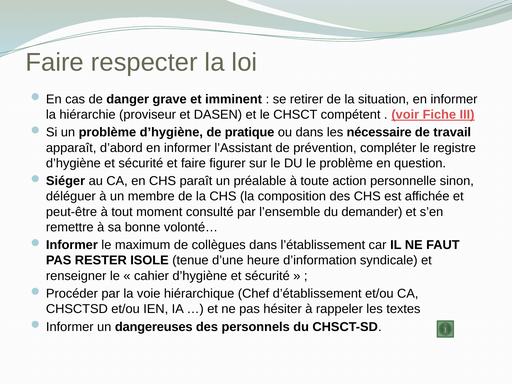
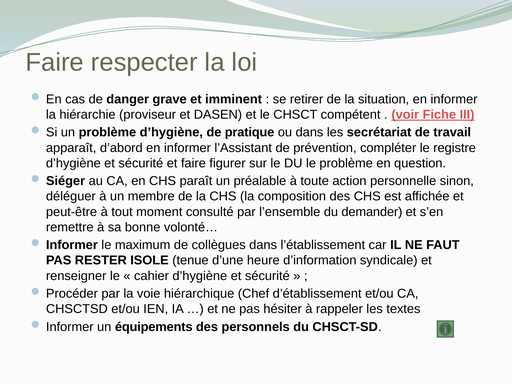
nécessaire: nécessaire -> secrétariat
dangereuses: dangereuses -> équipements
